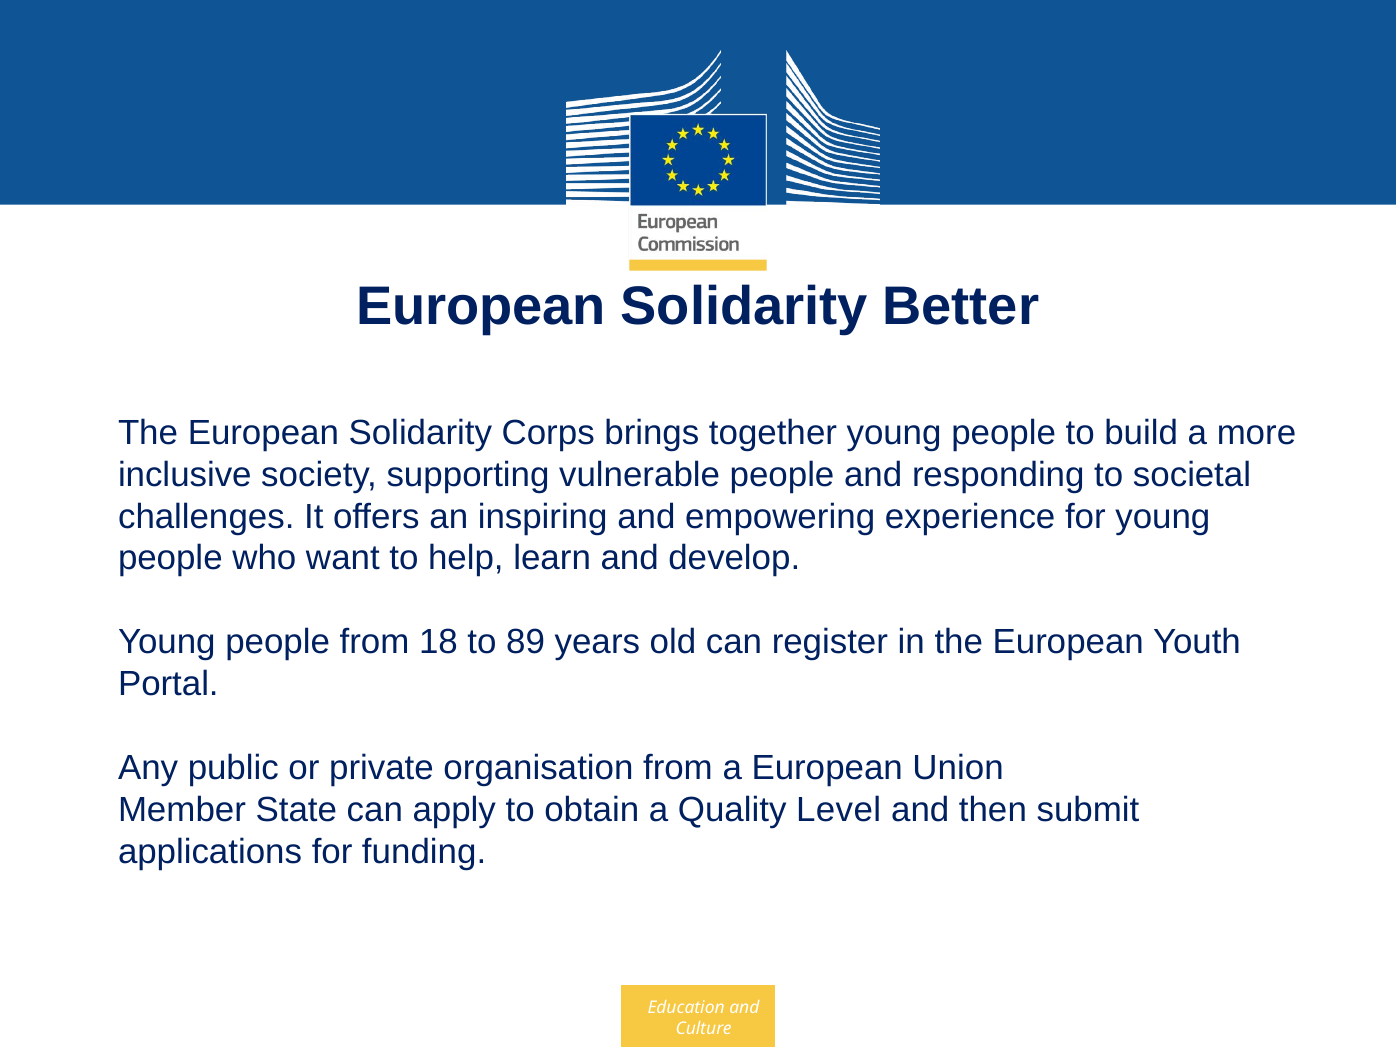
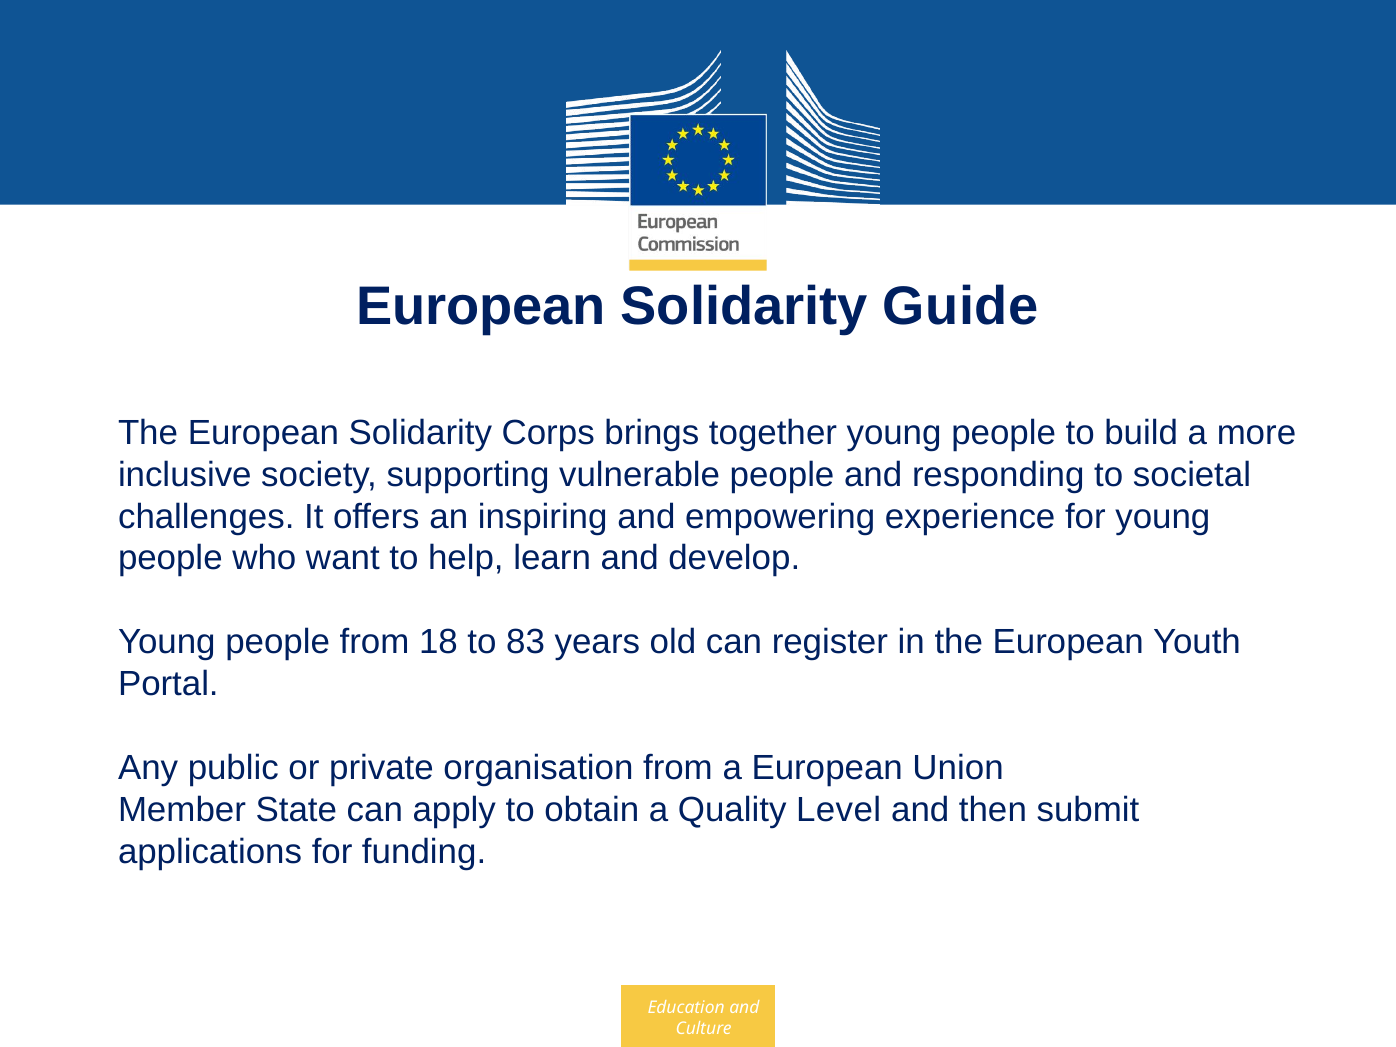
Better: Better -> Guide
89: 89 -> 83
